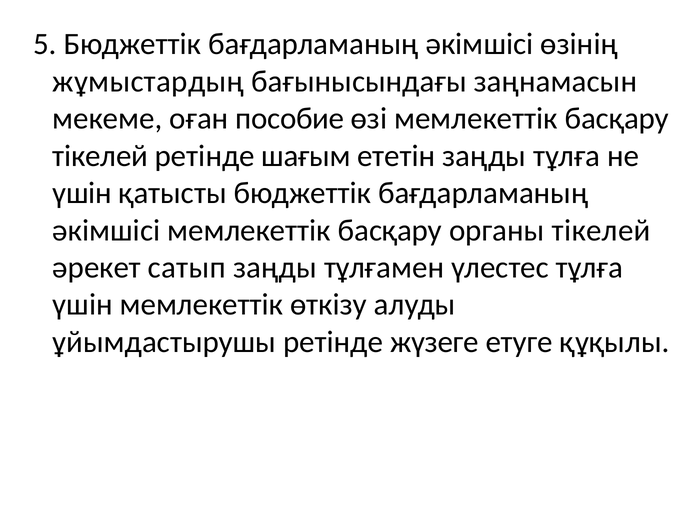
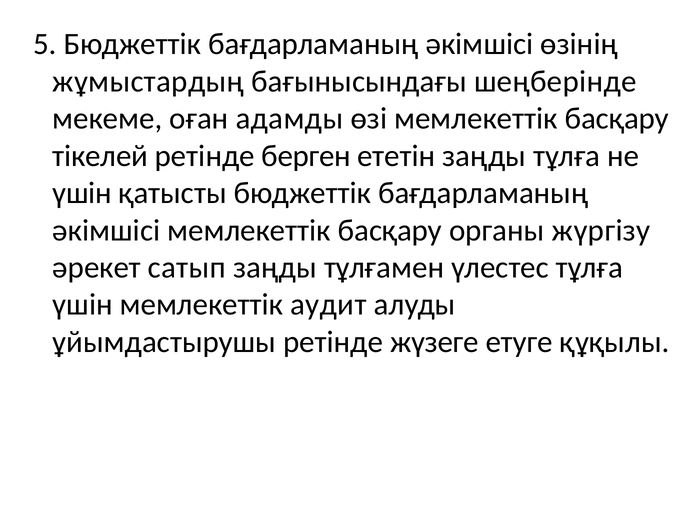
заңнамасын: заңнамасын -> шеңберінде
пособие: пособие -> адамды
шағым: шағым -> берген
органы тікелей: тікелей -> жүргізу
өткізу: өткізу -> аудит
